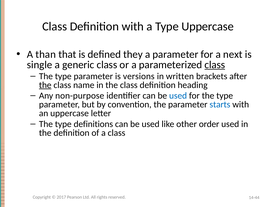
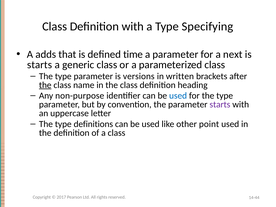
Type Uppercase: Uppercase -> Specifying
than: than -> adds
they: they -> time
single at (40, 65): single -> starts
class at (215, 65) underline: present -> none
starts at (220, 105) colour: blue -> purple
order: order -> point
